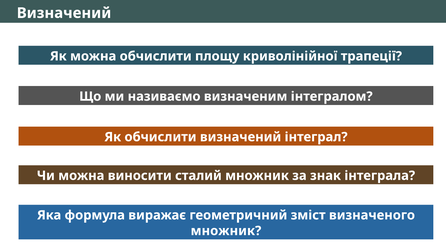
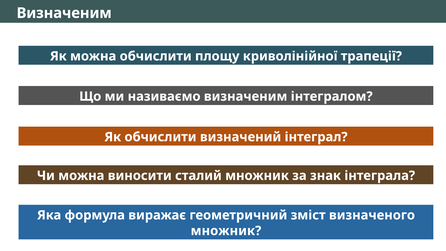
Визначений at (64, 13): Визначений -> Визначеним
